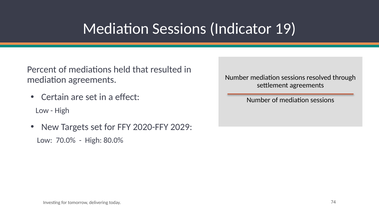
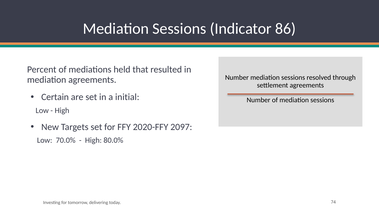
19: 19 -> 86
effect: effect -> initial
2029: 2029 -> 2097
